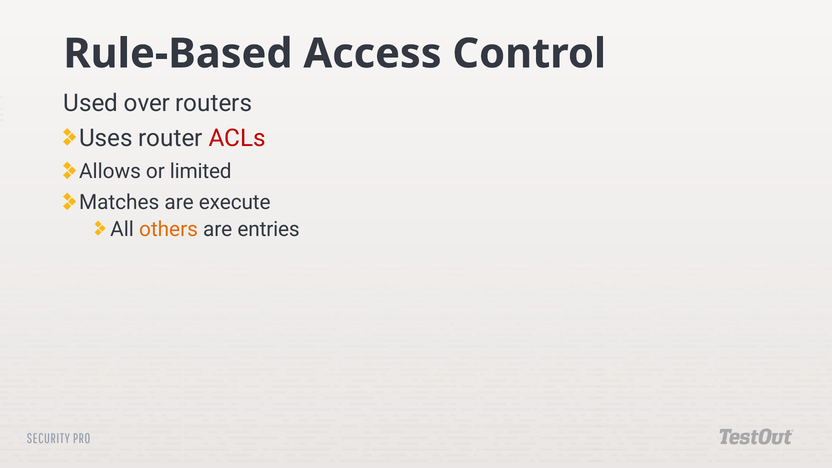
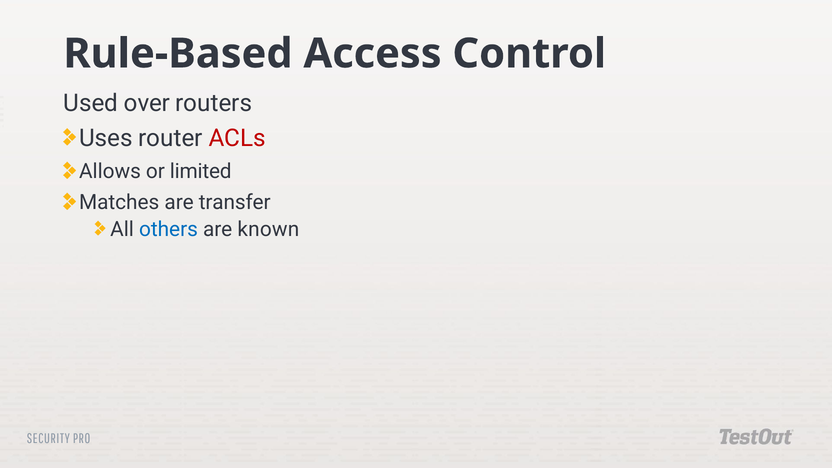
execute: execute -> transfer
others colour: orange -> blue
entries: entries -> known
